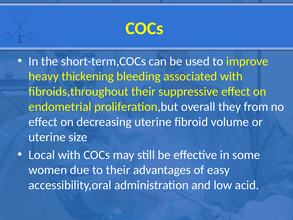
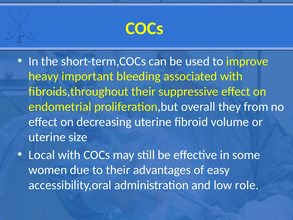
thickening: thickening -> important
acid: acid -> role
